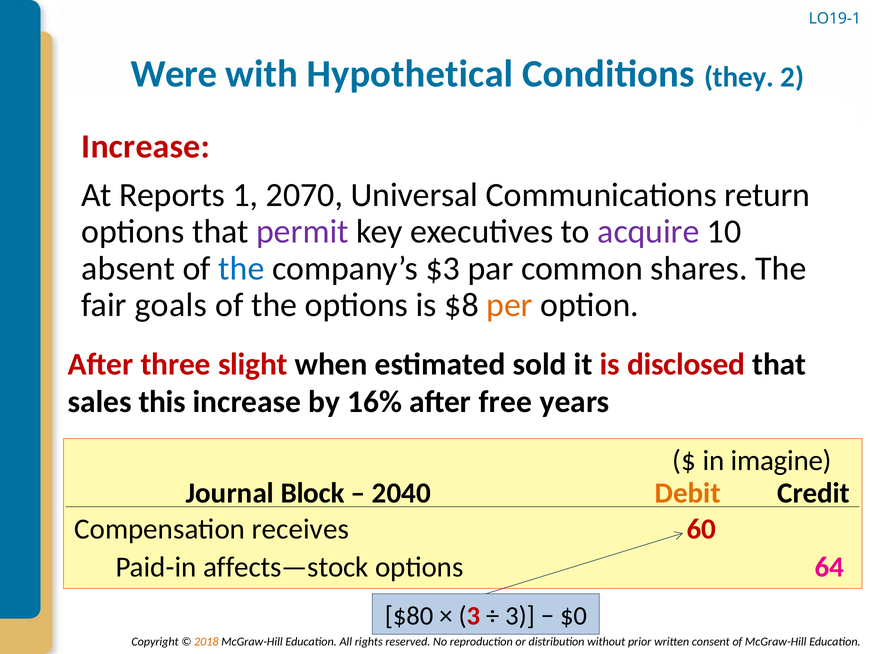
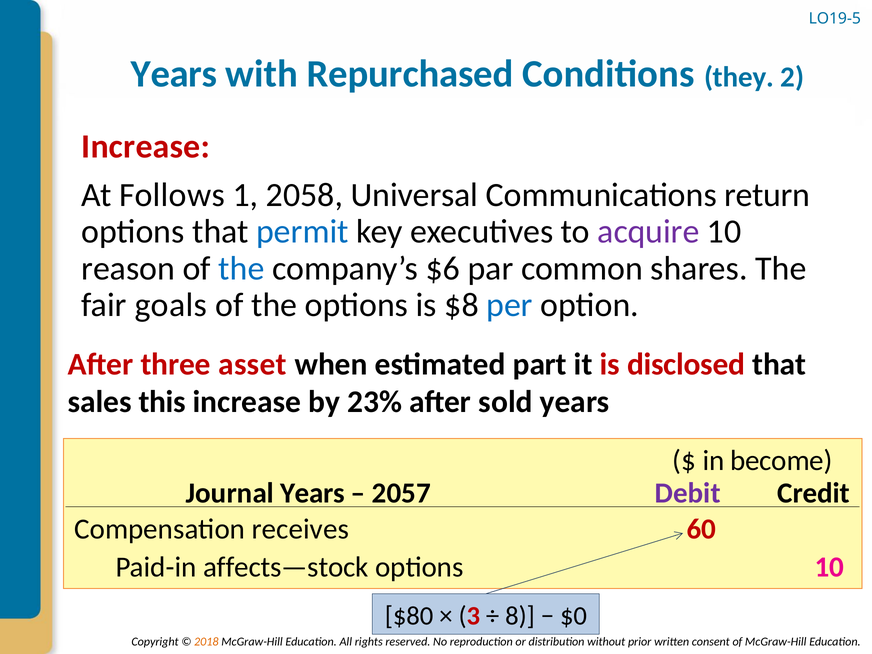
LO19-1: LO19-1 -> LO19-5
Were at (174, 74): Were -> Years
Hypothetical: Hypothetical -> Repurchased
Reports: Reports -> Follows
2070: 2070 -> 2058
permit colour: purple -> blue
absent: absent -> reason
$3: $3 -> $6
per colour: orange -> blue
slight: slight -> asset
sold: sold -> part
16%: 16% -> 23%
free: free -> sold
imagine: imagine -> become
Journal Block: Block -> Years
2040: 2040 -> 2057
Debit colour: orange -> purple
options 64: 64 -> 10
3 at (520, 616): 3 -> 8
